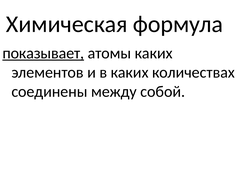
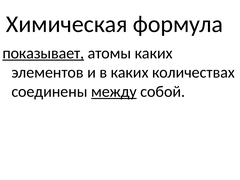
между underline: none -> present
